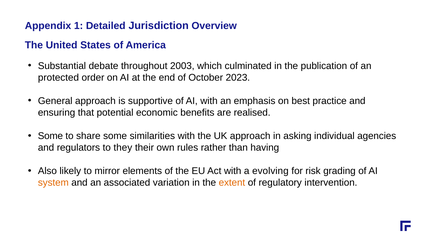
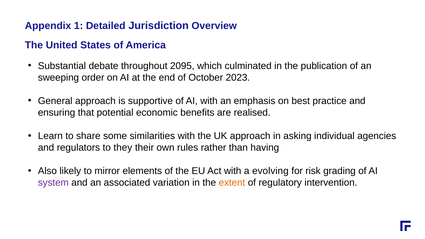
2003: 2003 -> 2095
protected: protected -> sweeping
Some at (50, 136): Some -> Learn
system colour: orange -> purple
